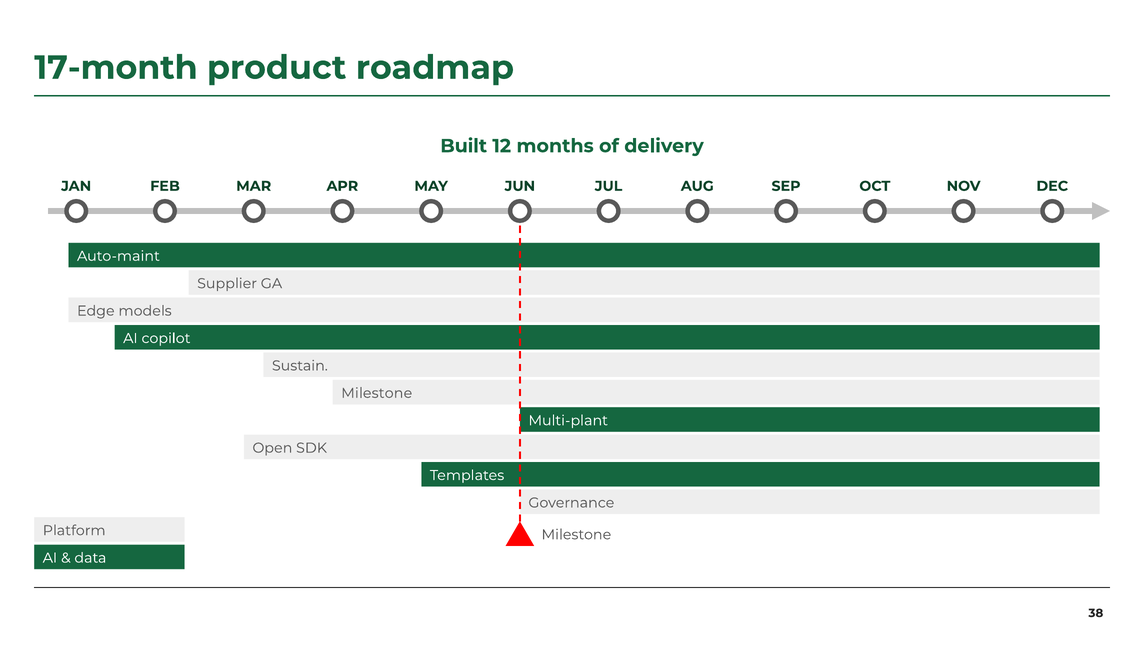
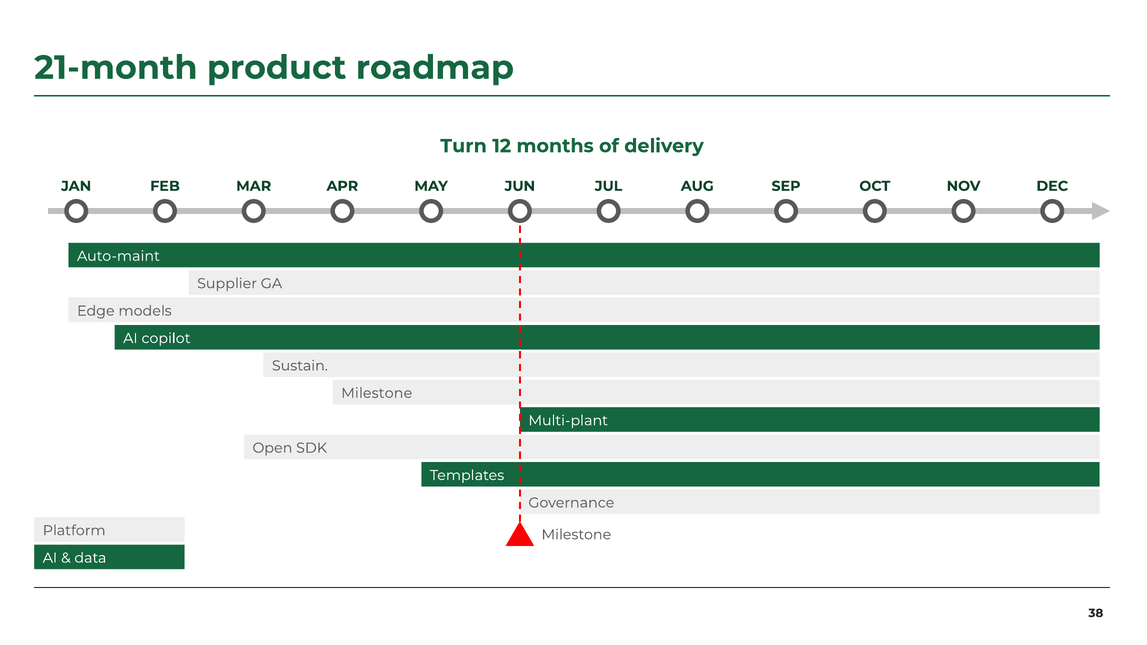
17-month: 17-month -> 21-month
Built: Built -> Turn
